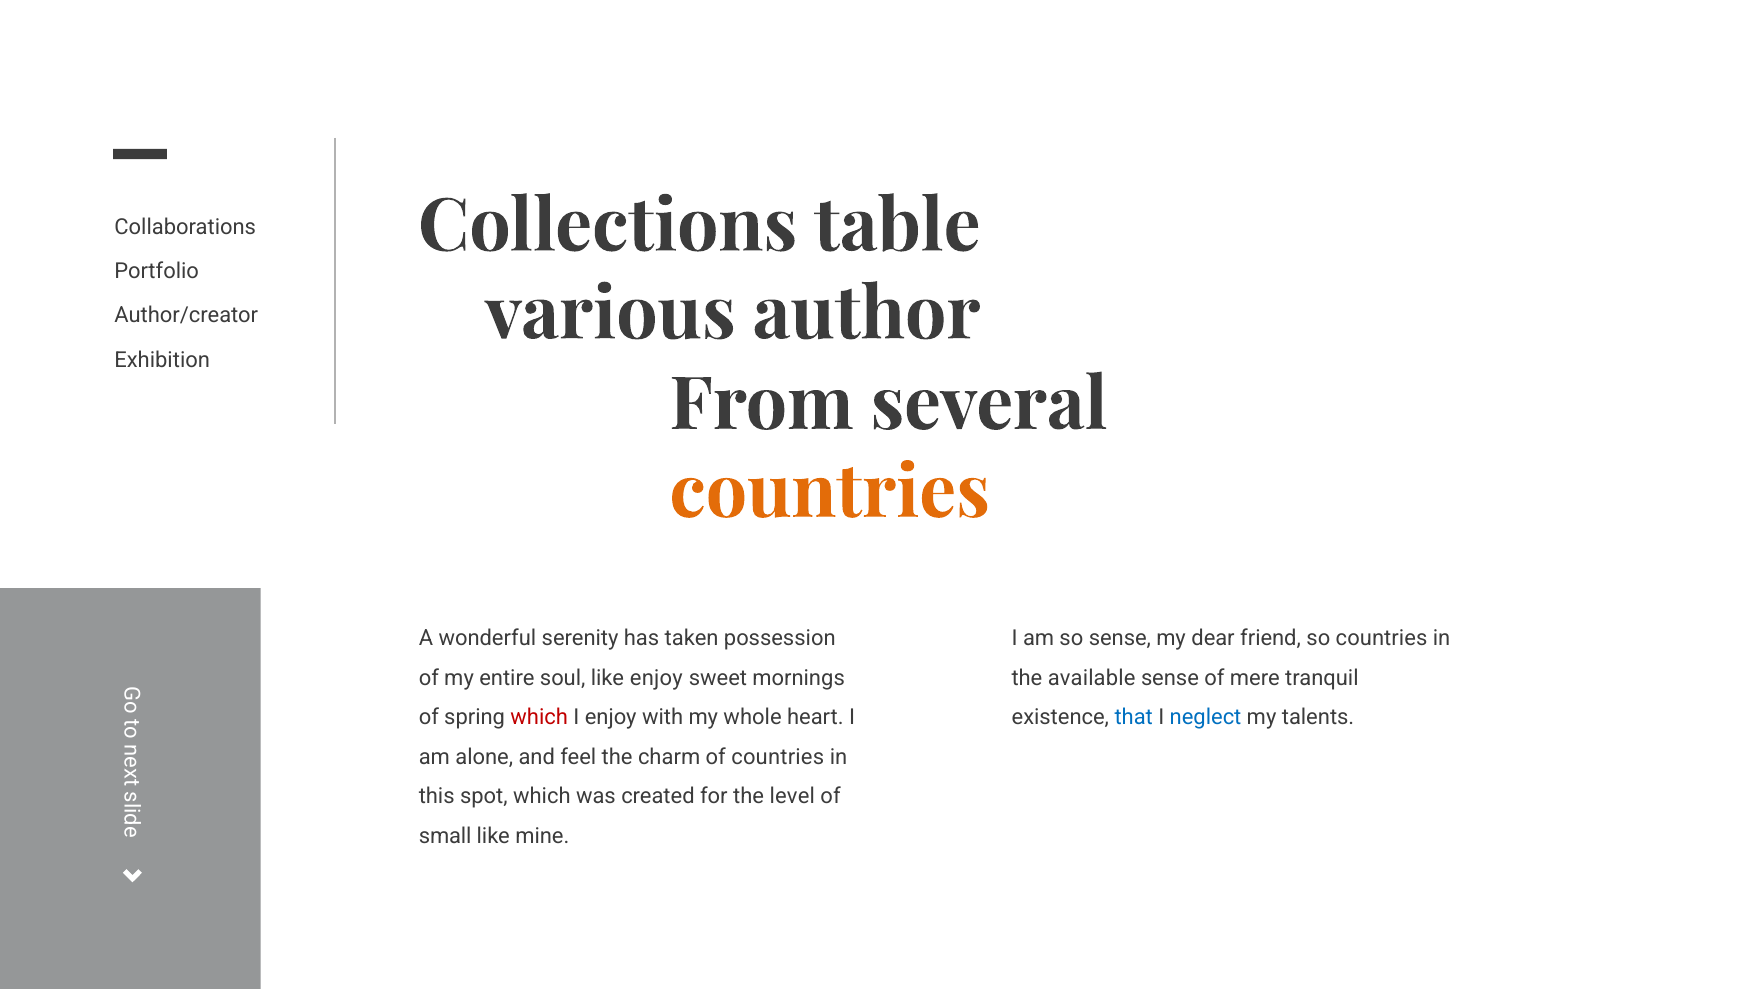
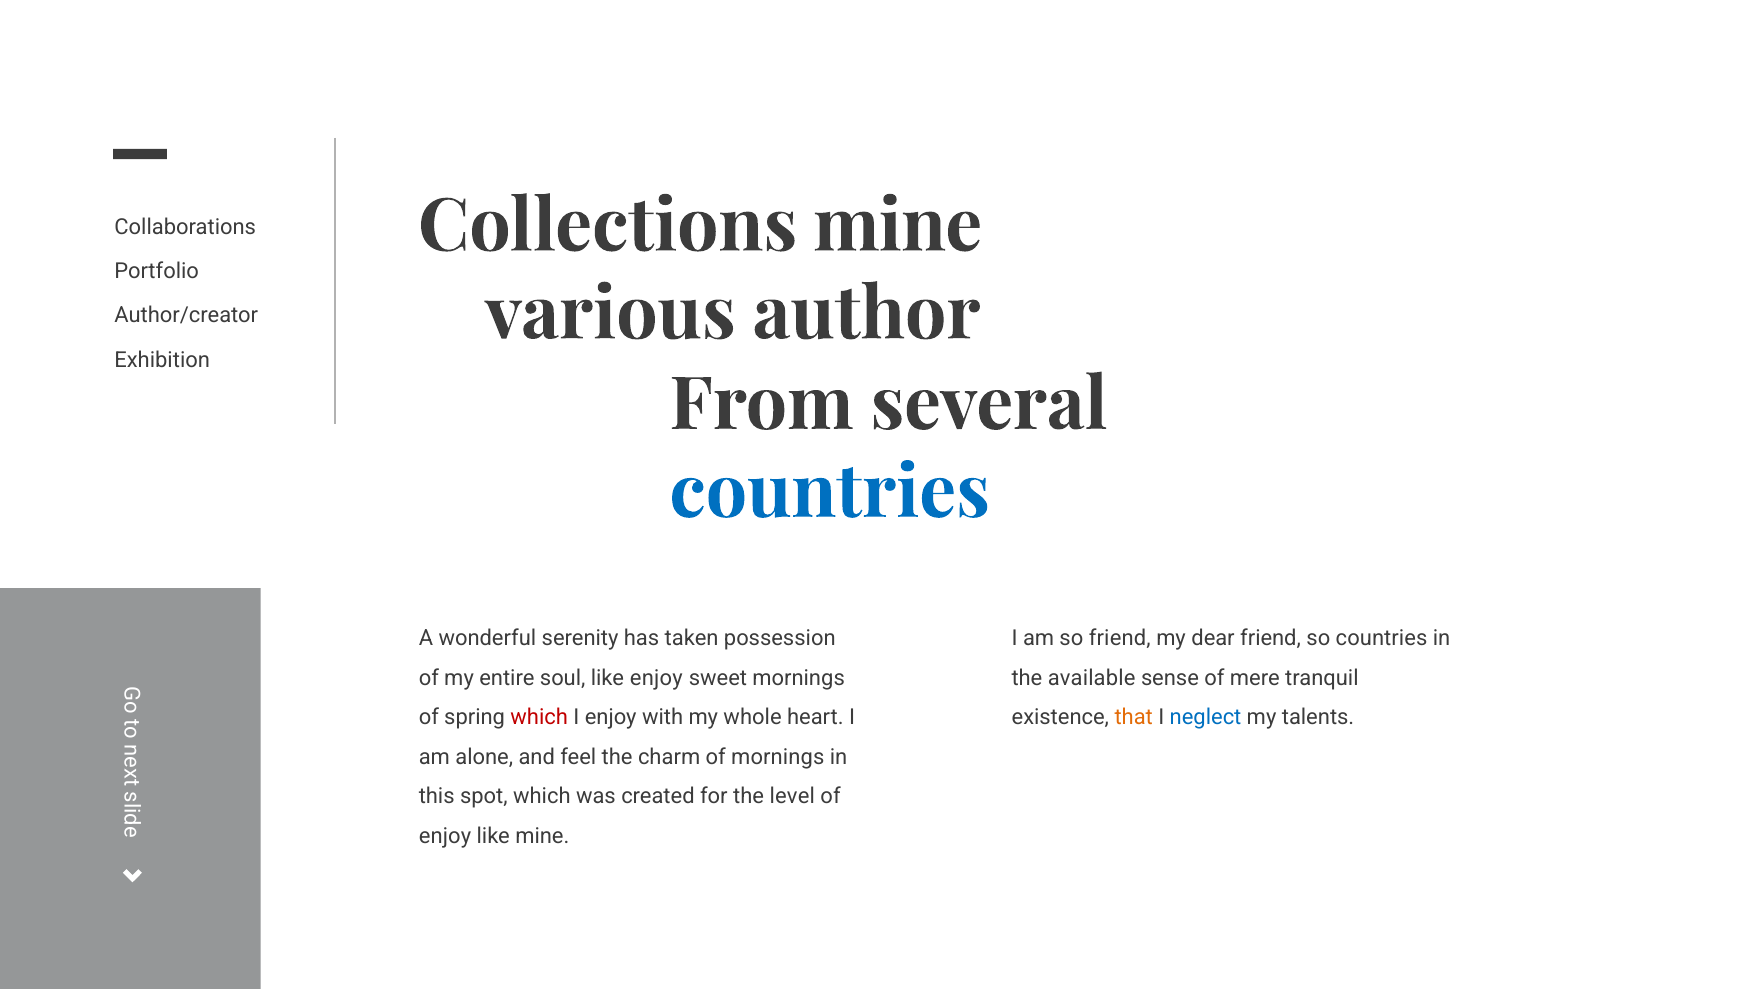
Collections table: table -> mine
countries at (830, 493) colour: orange -> blue
so sense: sense -> friend
that colour: blue -> orange
of countries: countries -> mornings
small at (445, 836): small -> enjoy
